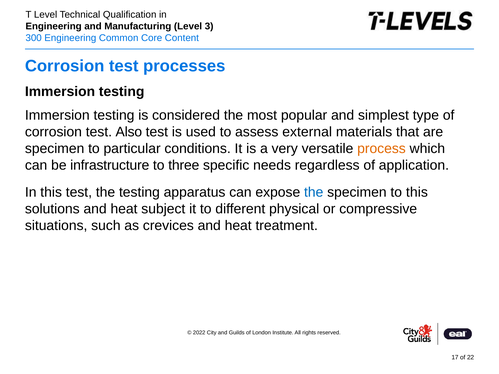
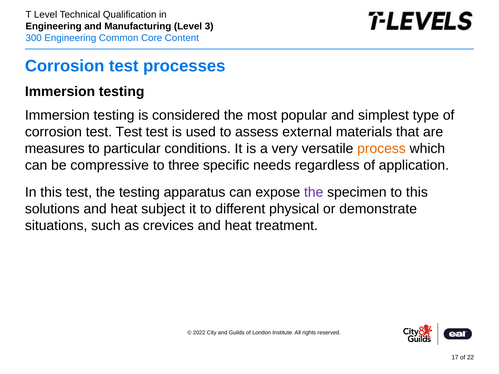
corrosion test Also: Also -> Test
specimen at (55, 149): specimen -> measures
infrastructure: infrastructure -> compressive
the at (314, 192) colour: blue -> purple
compressive: compressive -> demonstrate
